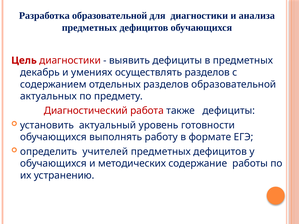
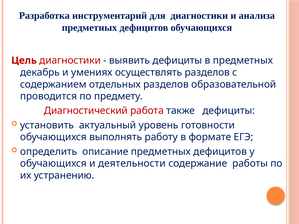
Разработка образовательной: образовательной -> инструментарий
актуальных: актуальных -> проводится
учителей: учителей -> описание
методических: методических -> деятельности
